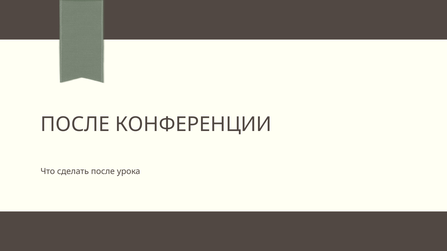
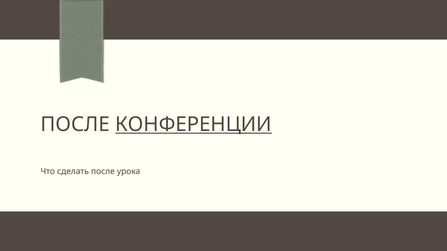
КОНФЕРЕНЦИИ underline: none -> present
